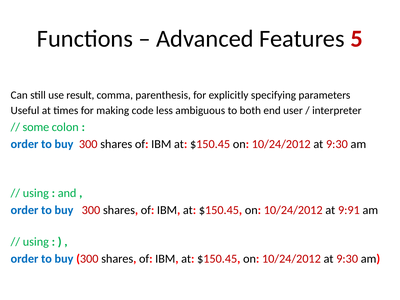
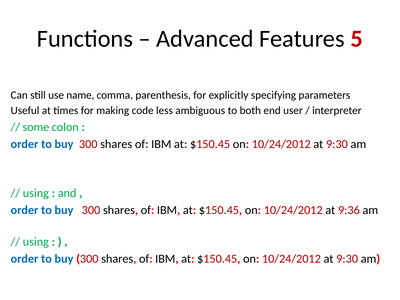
result: result -> name
9:91: 9:91 -> 9:36
